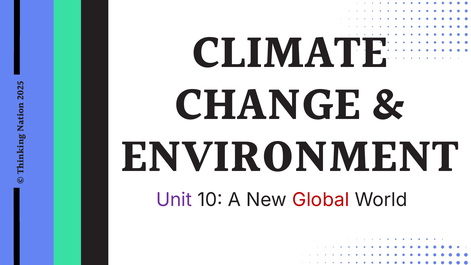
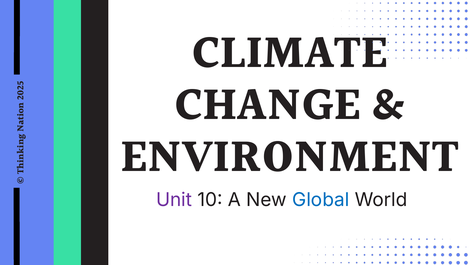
Global colour: red -> blue
